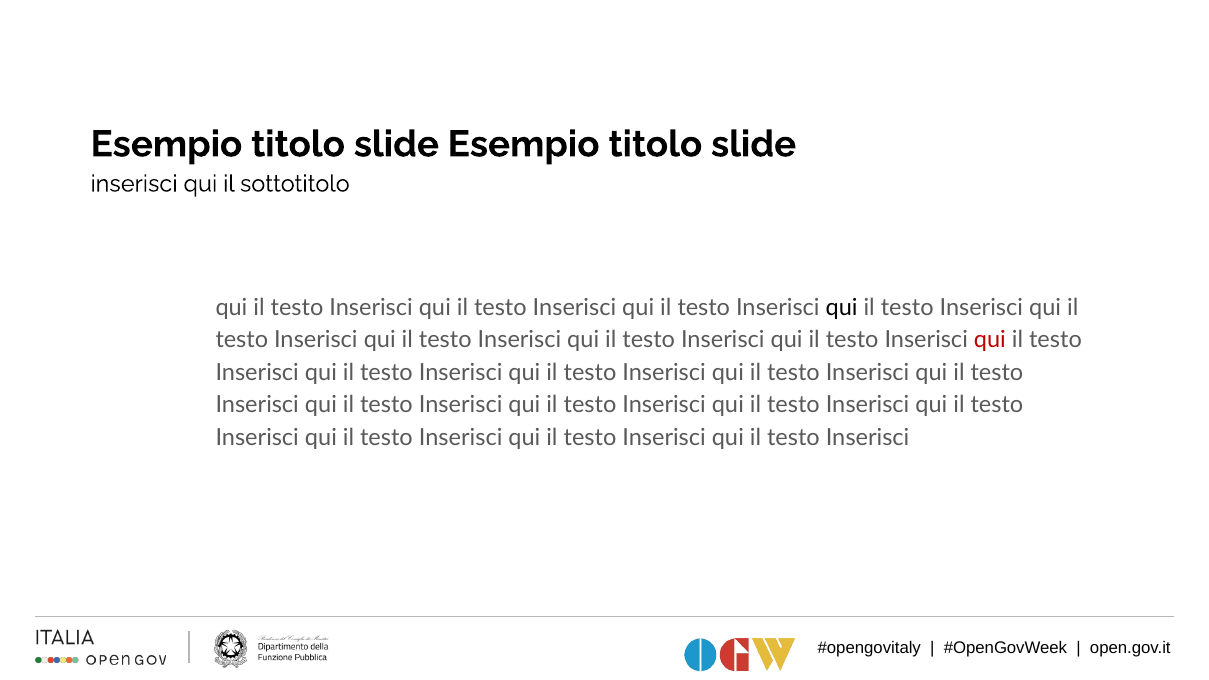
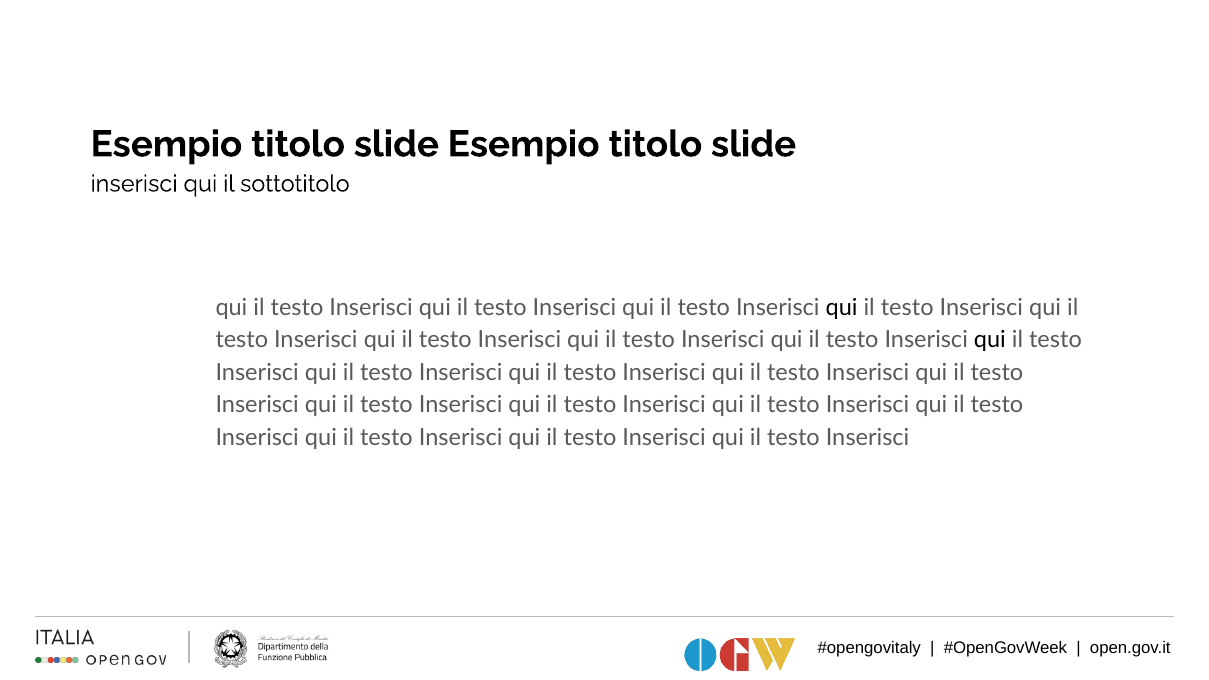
qui at (990, 340) colour: red -> black
